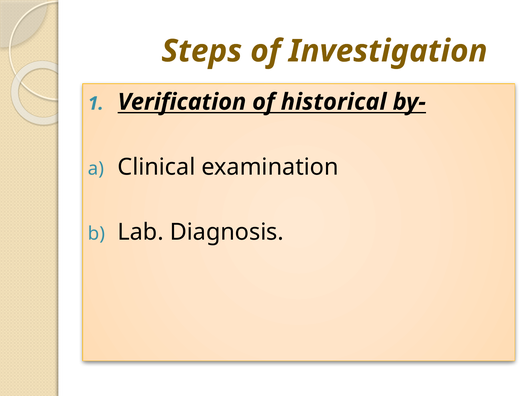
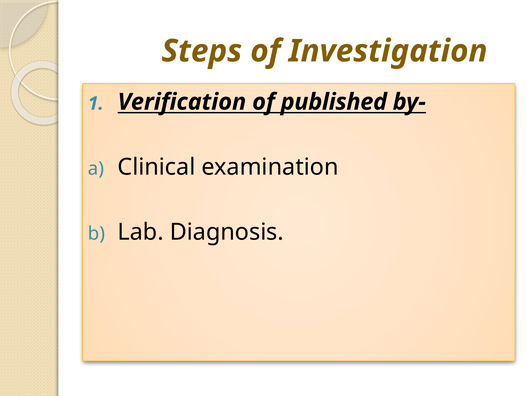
historical: historical -> published
